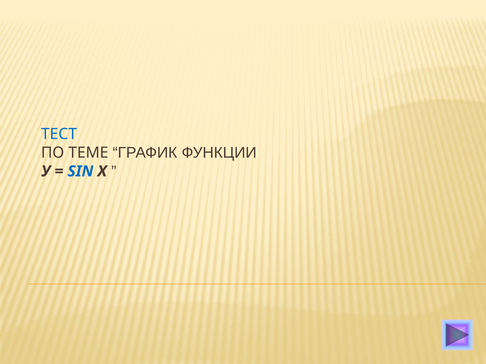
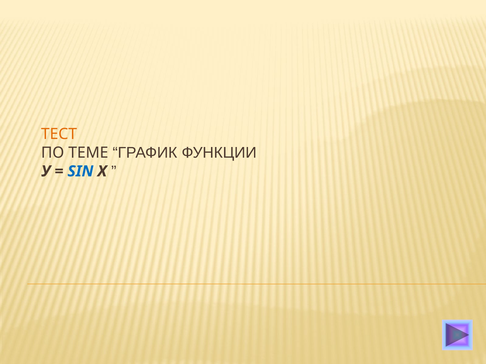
ТЕСТ colour: blue -> orange
